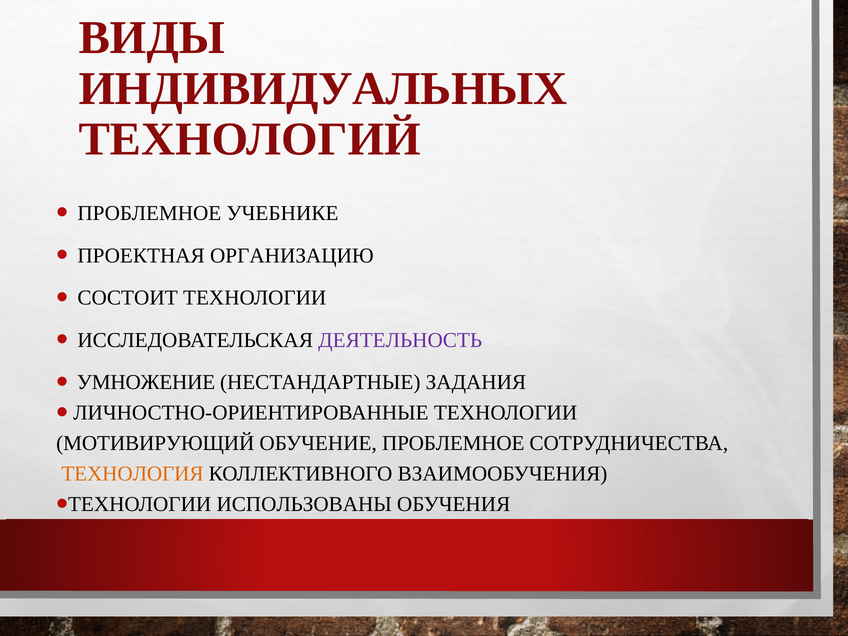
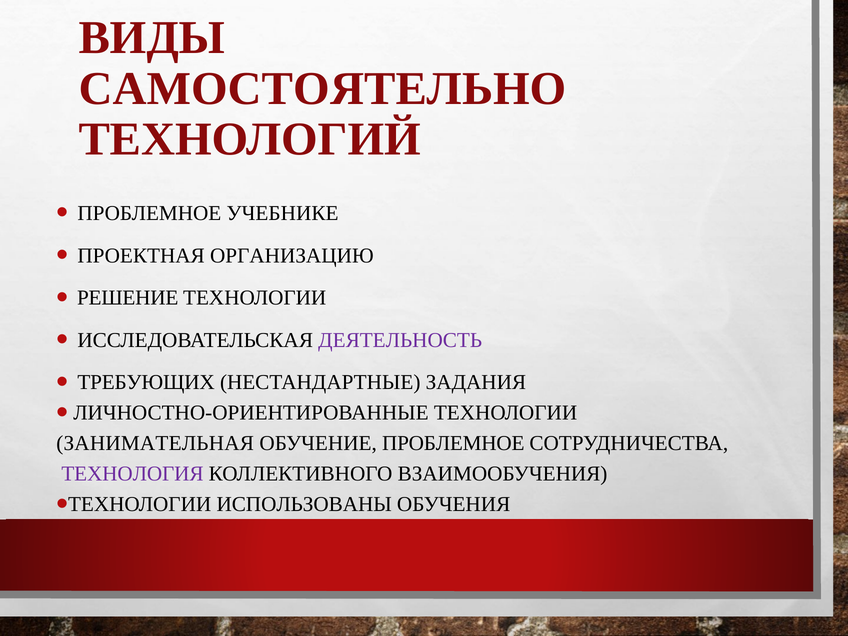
ИНДИВИДУАЛЬНЫХ: ИНДИВИДУАЛЬНЫХ -> САМОСТОЯТЕЛЬНО
СОСТОИТ: СОСТОИТ -> РЕШЕНИЕ
УМНОЖЕНИЕ: УМНОЖЕНИЕ -> ТРЕБУЮЩИХ
МОТИВИРУЮЩИЙ: МОТИВИРУЮЩИЙ -> ЗАНИМАТЕЛЬНАЯ
ТЕХНОЛОГИЯ colour: orange -> purple
